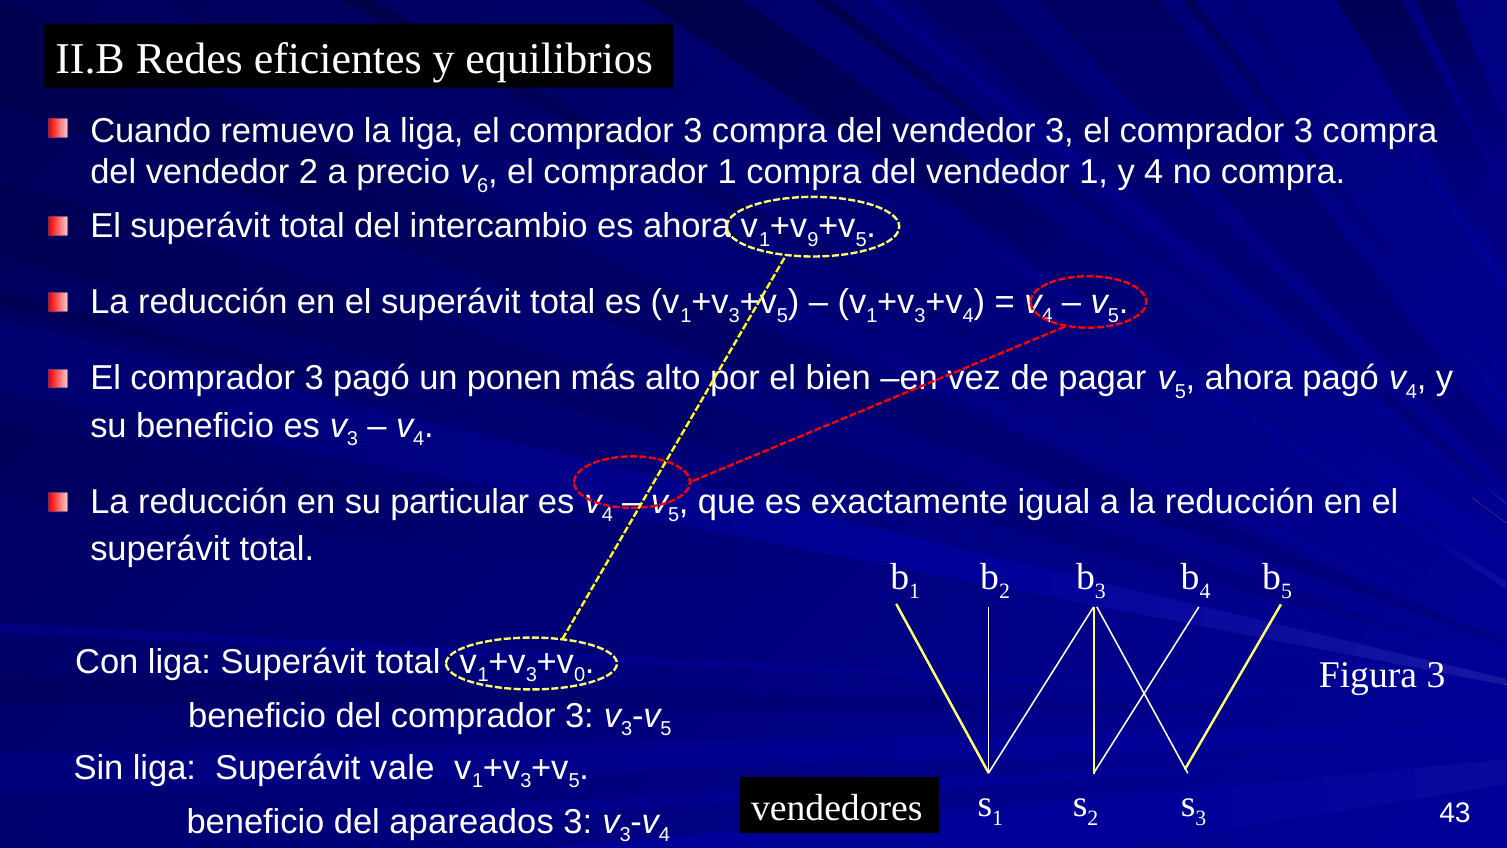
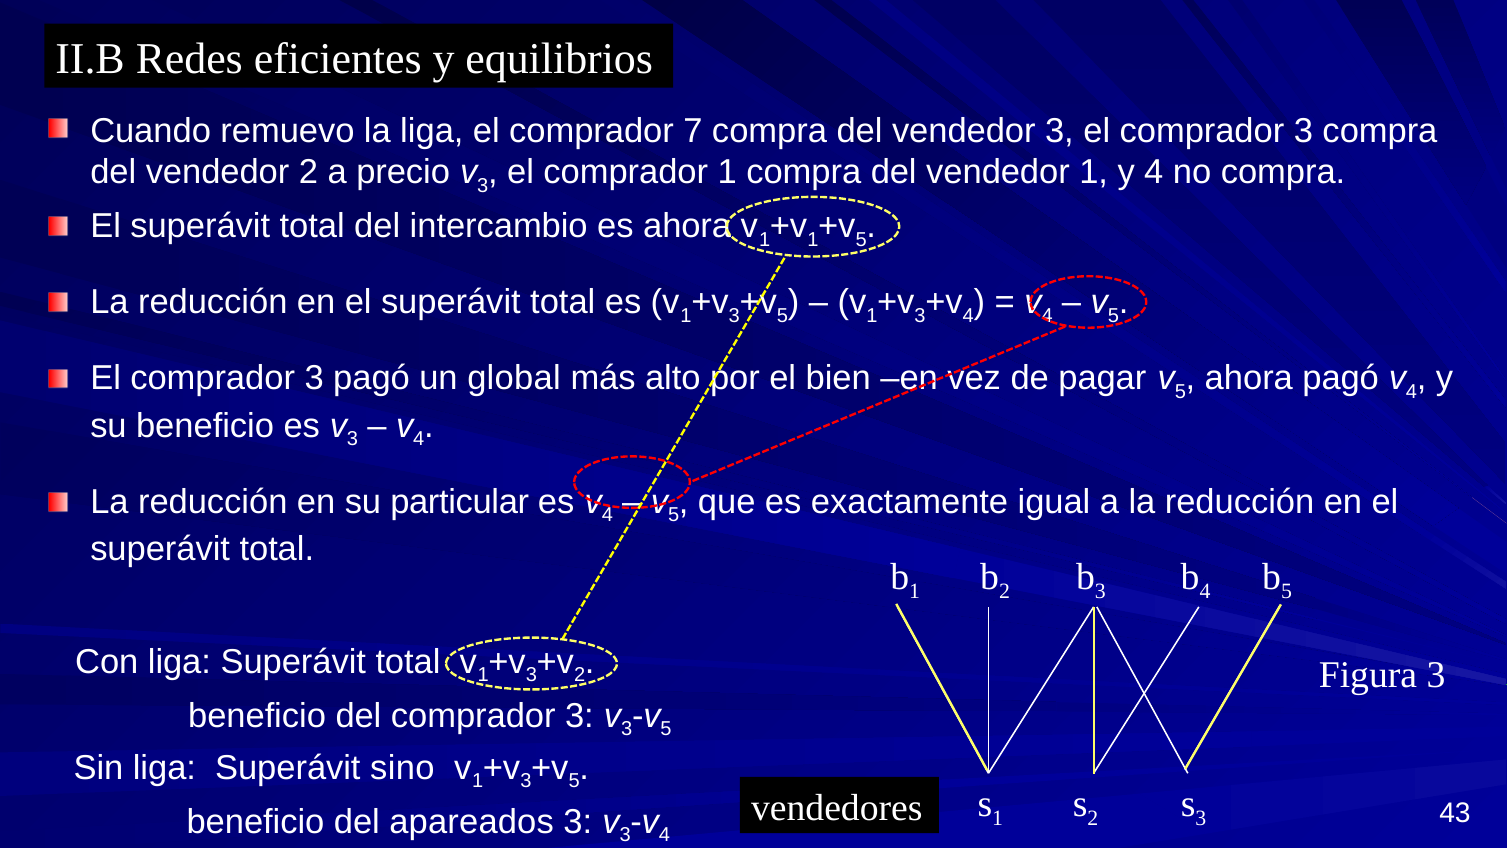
liga el comprador 3: 3 -> 7
6 at (483, 186): 6 -> 3
9 at (813, 240): 9 -> 1
ponen: ponen -> global
0 at (580, 675): 0 -> 2
vale: vale -> sino
